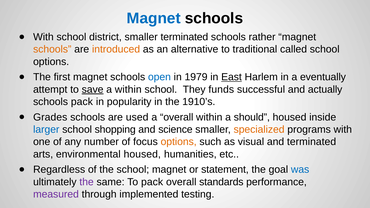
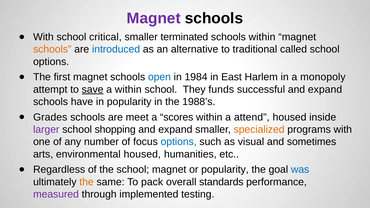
Magnet at (154, 18) colour: blue -> purple
district: district -> critical
schools rather: rather -> within
introduced colour: orange -> blue
1979: 1979 -> 1984
East underline: present -> none
eventually: eventually -> monopoly
successful and actually: actually -> expand
schools pack: pack -> have
1910’s: 1910’s -> 1988’s
used: used -> meet
a overall: overall -> scores
should: should -> attend
larger colour: blue -> purple
science at (175, 130): science -> expand
options at (179, 142) colour: orange -> blue
and terminated: terminated -> sometimes
or statement: statement -> popularity
the at (87, 182) colour: purple -> orange
